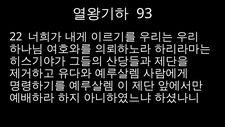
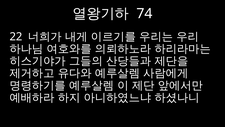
93: 93 -> 74
